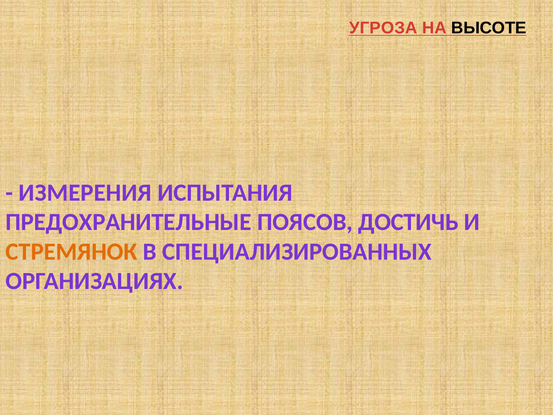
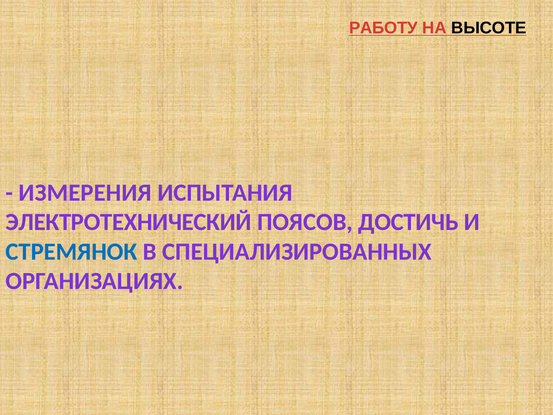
УГРОЗА: УГРОЗА -> РАБОТУ
ПРЕДОХРАНИТЕЛЬНЫЕ: ПРЕДОХРАНИТЕЛЬНЫЕ -> ЭЛЕКТРОТЕХНИЧЕСКИЙ
СТРЕМЯНОК colour: orange -> blue
